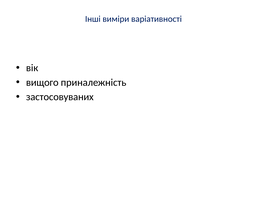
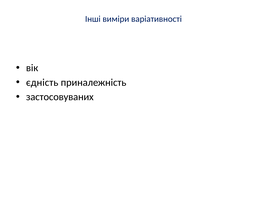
вищого: вищого -> єдність
